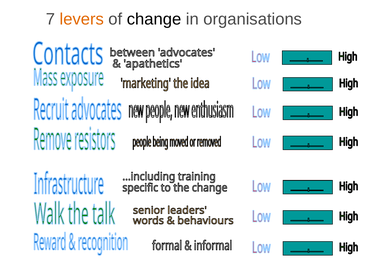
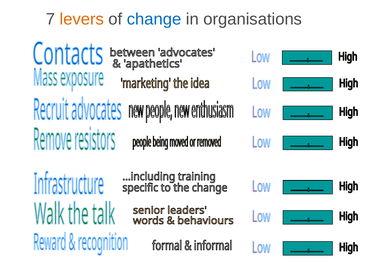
change colour: black -> blue
